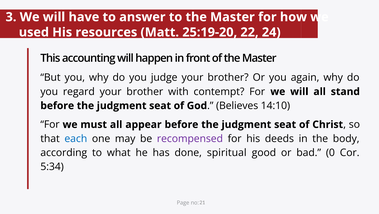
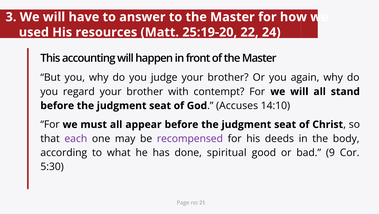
Believes: Believes -> Accuses
each colour: blue -> purple
0: 0 -> 9
5:34: 5:34 -> 5:30
